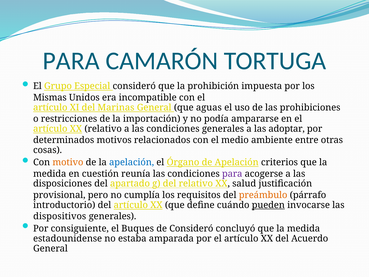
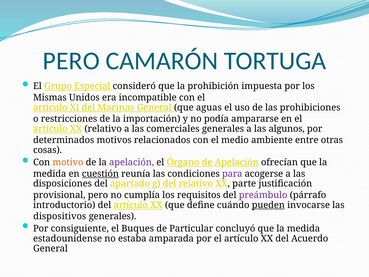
PARA at (71, 61): PARA -> PERO
a las condiciones: condiciones -> comerciales
adoptar: adoptar -> algunos
apelación at (132, 162) colour: blue -> purple
criterios: criterios -> ofrecían
cuestión underline: none -> present
salud: salud -> parte
preámbulo colour: orange -> purple
de Consideró: Consideró -> Particular
